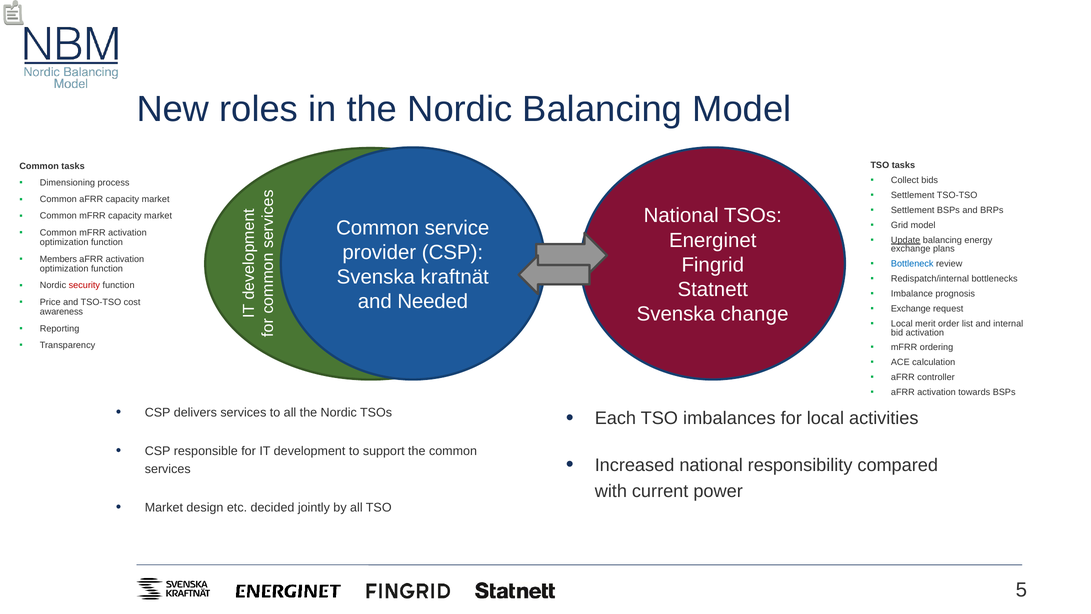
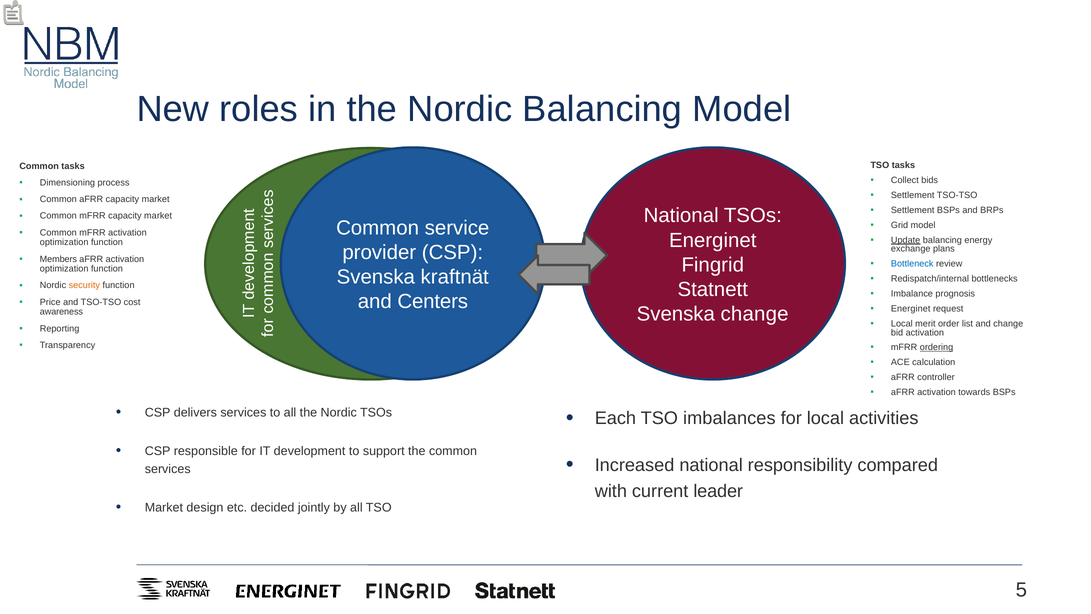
security colour: red -> orange
Needed: Needed -> Centers
Exchange at (911, 309): Exchange -> Energinet
and internal: internal -> change
ordering underline: none -> present
power: power -> leader
